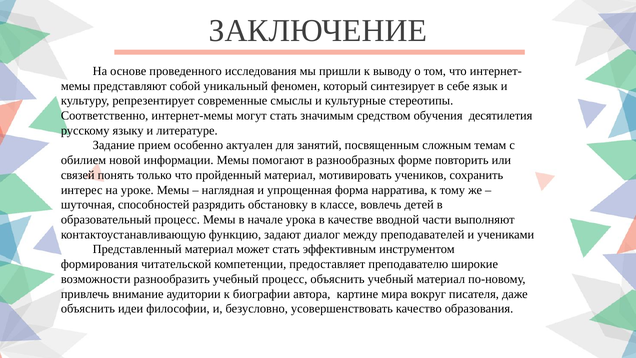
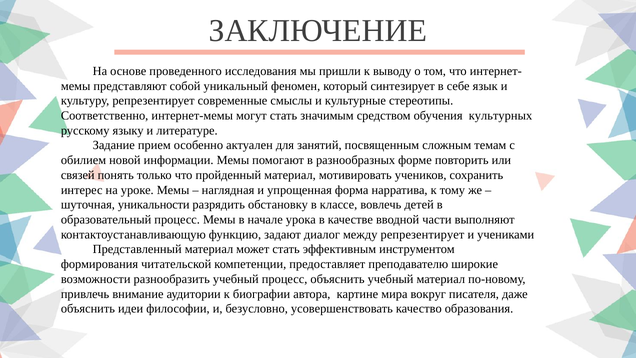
десятилетия: десятилетия -> культурных
способностей: способностей -> уникальности
между преподавателей: преподавателей -> репрезентирует
